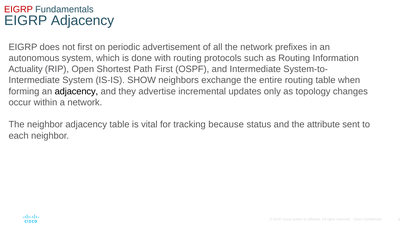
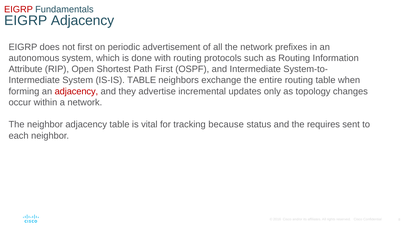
Actuality: Actuality -> Attribute
IS-IS SHOW: SHOW -> TABLE
adjacency at (76, 91) colour: black -> red
attribute: attribute -> requires
